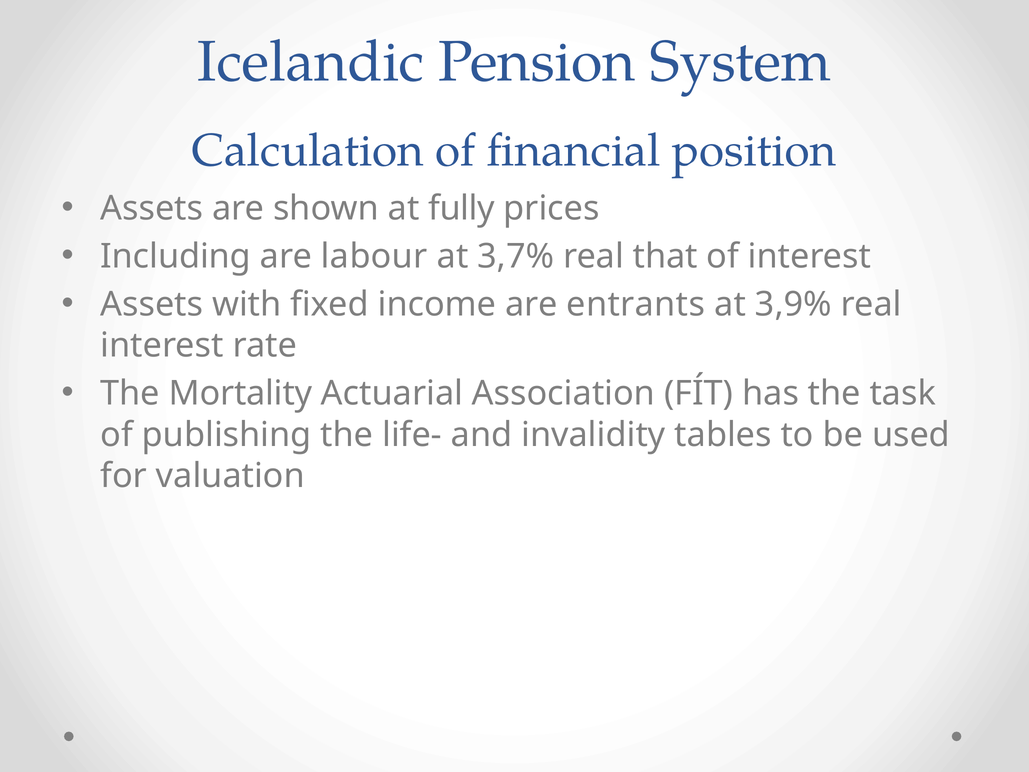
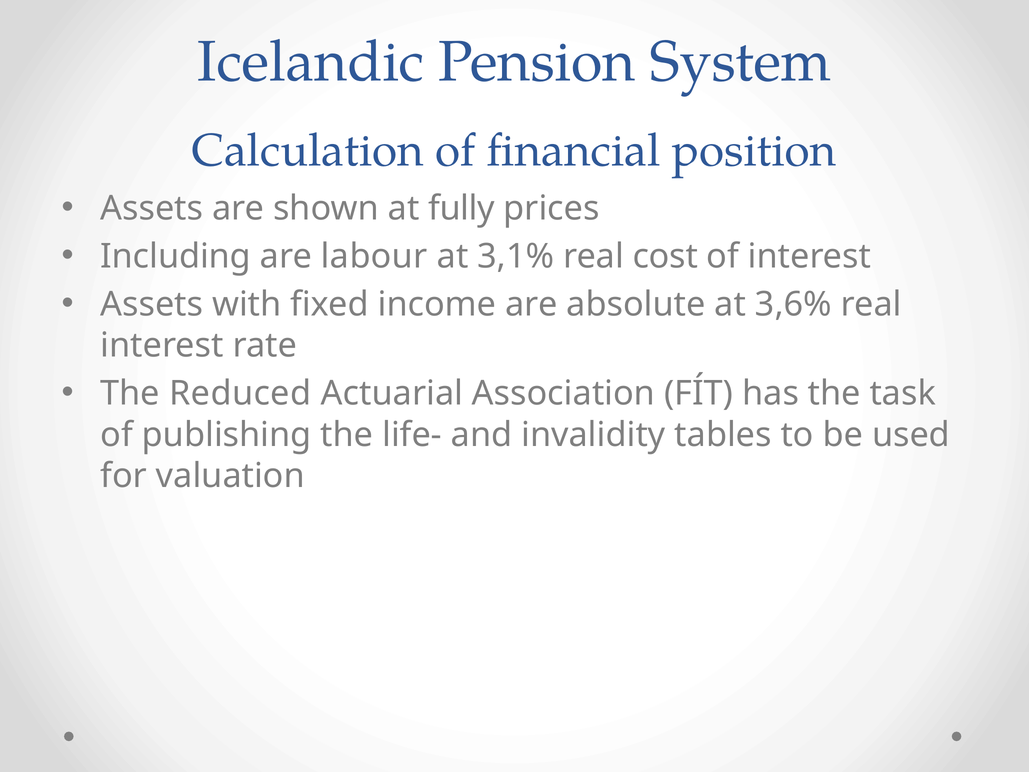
3,7%: 3,7% -> 3,1%
that: that -> cost
entrants: entrants -> absolute
3,9%: 3,9% -> 3,6%
Mortality: Mortality -> Reduced
